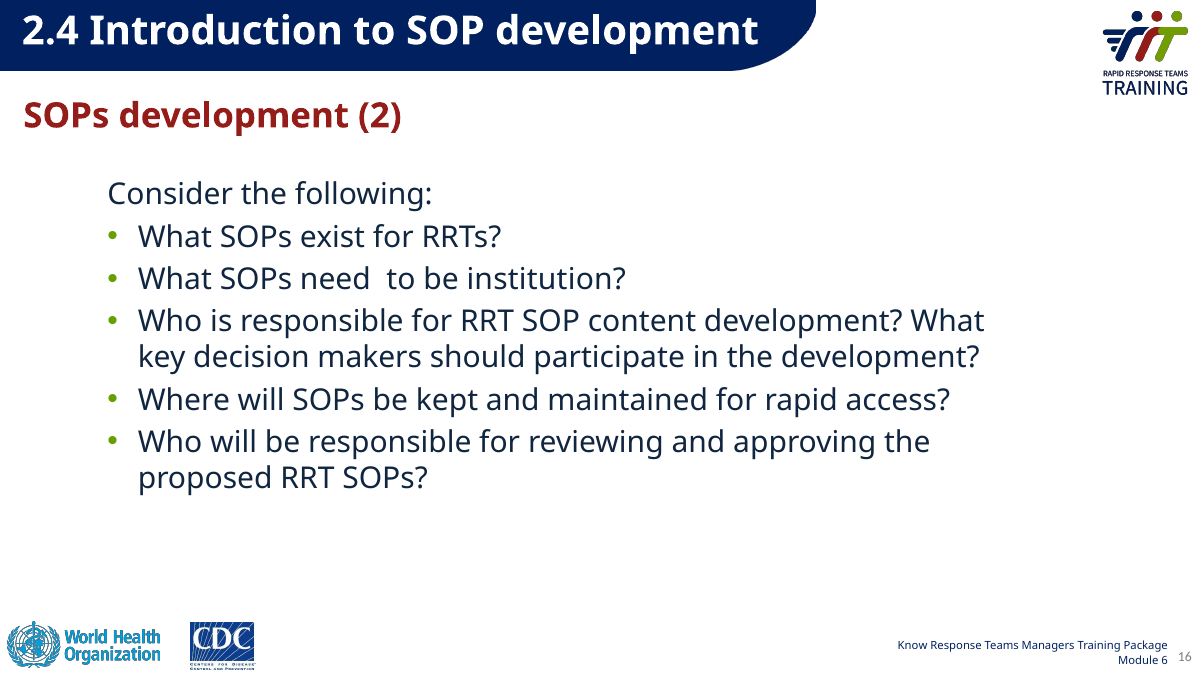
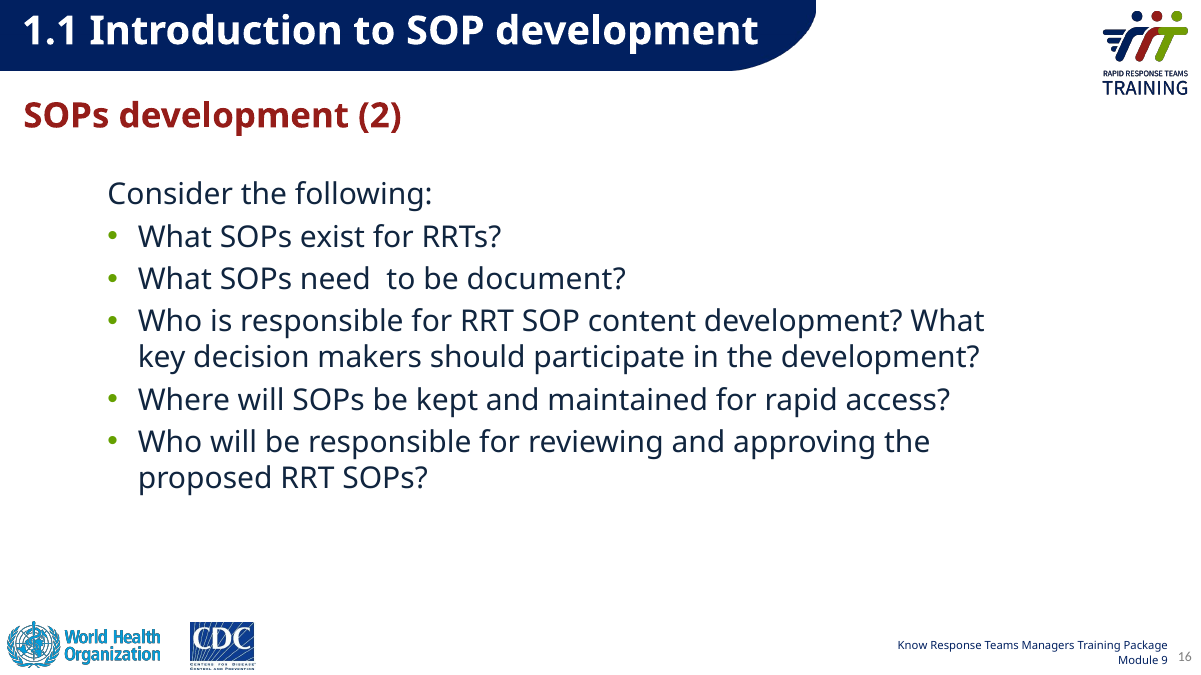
2.4: 2.4 -> 1.1
institution: institution -> document
6: 6 -> 9
